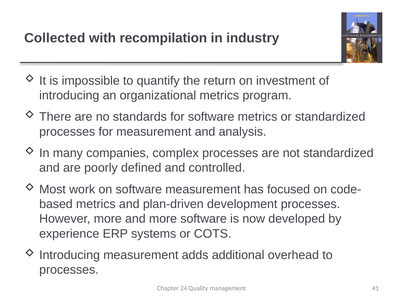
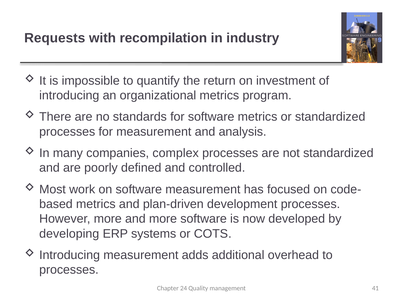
Collected: Collected -> Requests
experience: experience -> developing
